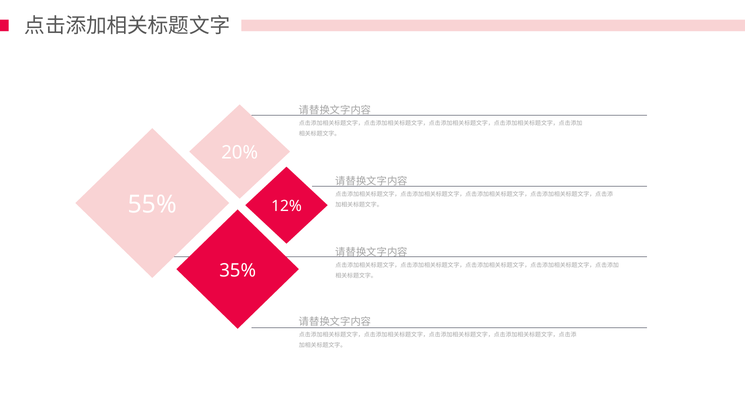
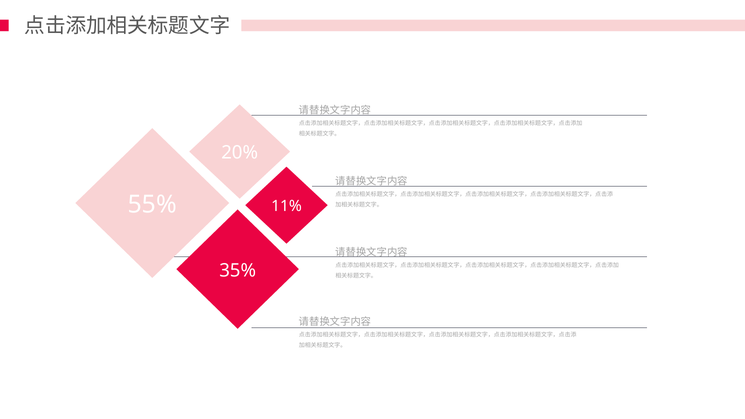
12%: 12% -> 11%
